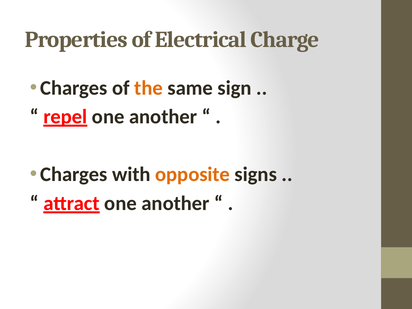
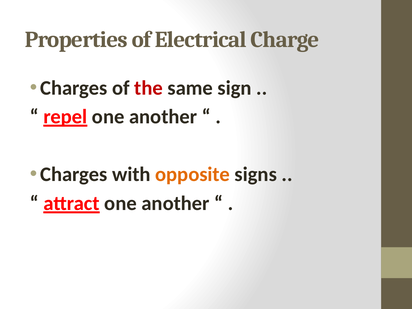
the colour: orange -> red
